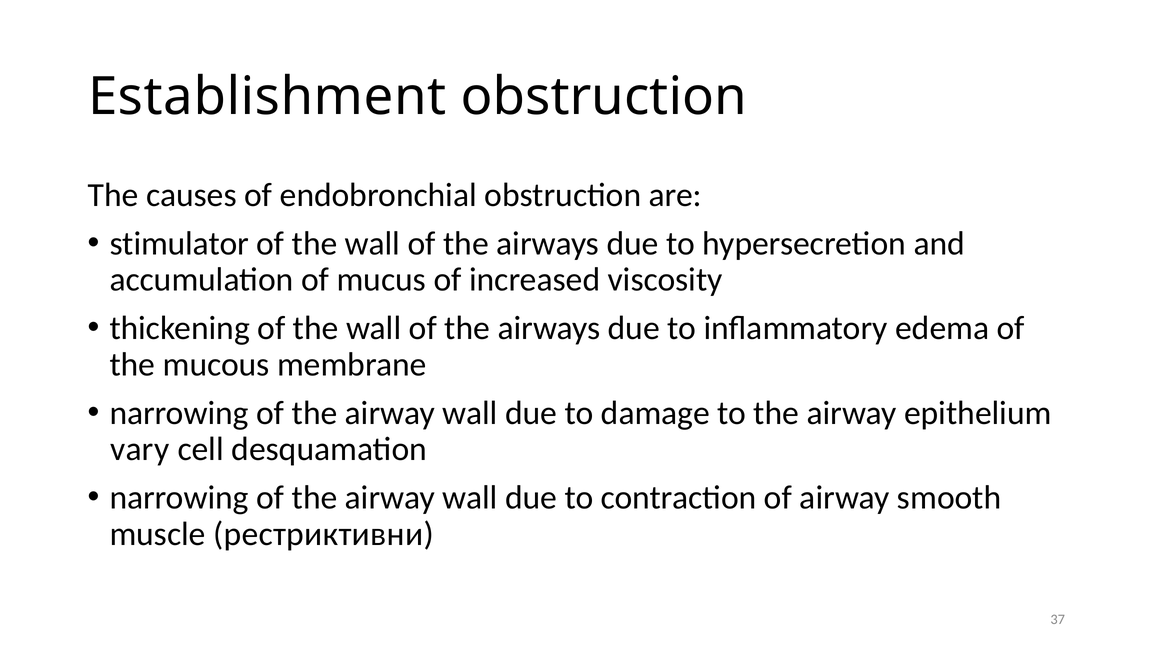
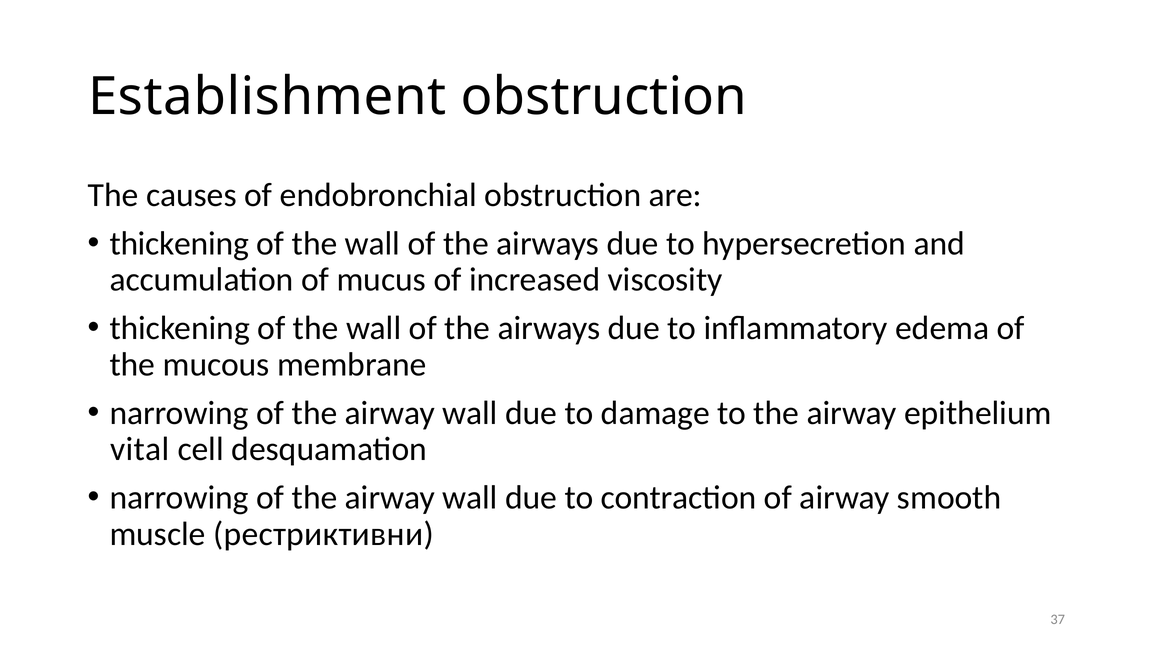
stimulator at (179, 243): stimulator -> thickening
vary: vary -> vital
